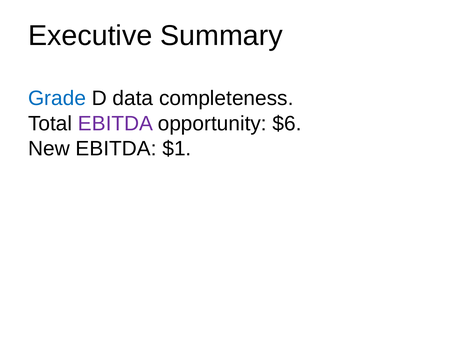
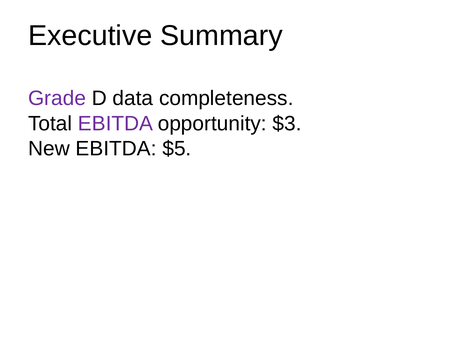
Grade colour: blue -> purple
$6: $6 -> $3
$1: $1 -> $5
